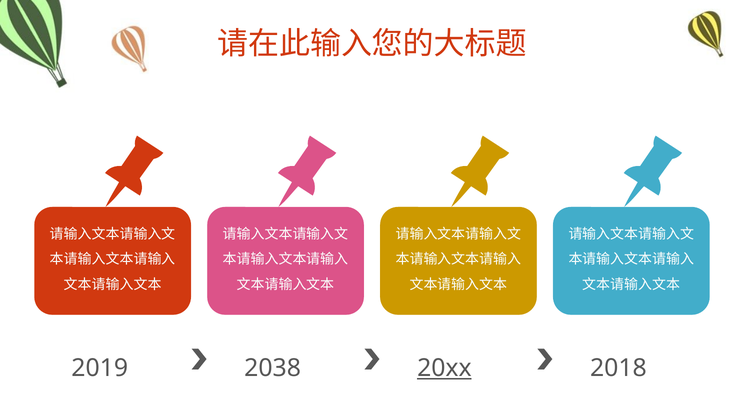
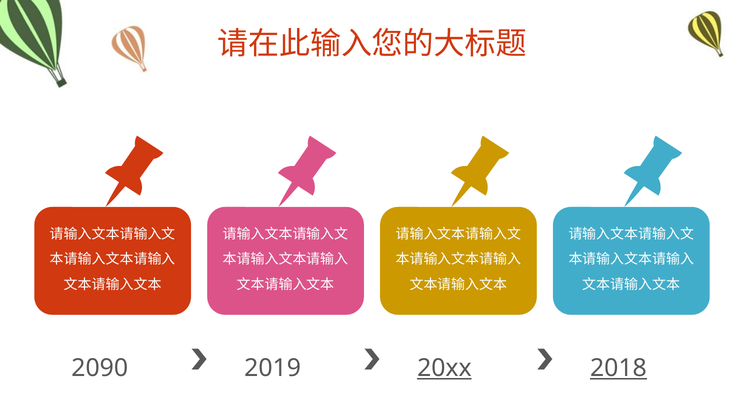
2019: 2019 -> 2090
2038: 2038 -> 2019
2018 underline: none -> present
